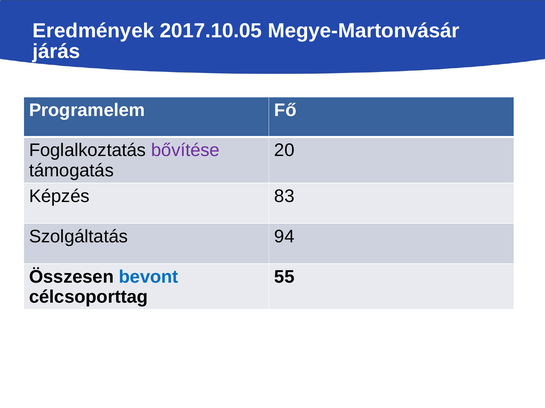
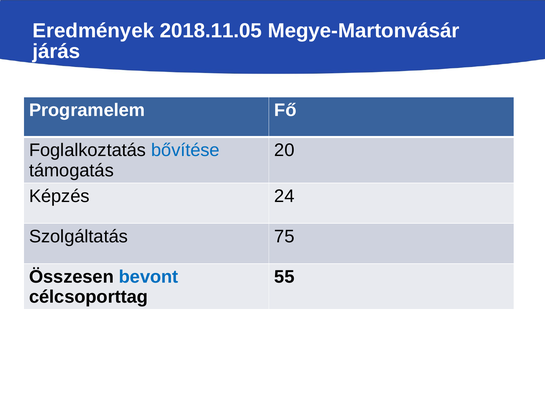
2017.10.05: 2017.10.05 -> 2018.11.05
bővítése colour: purple -> blue
83: 83 -> 24
94: 94 -> 75
